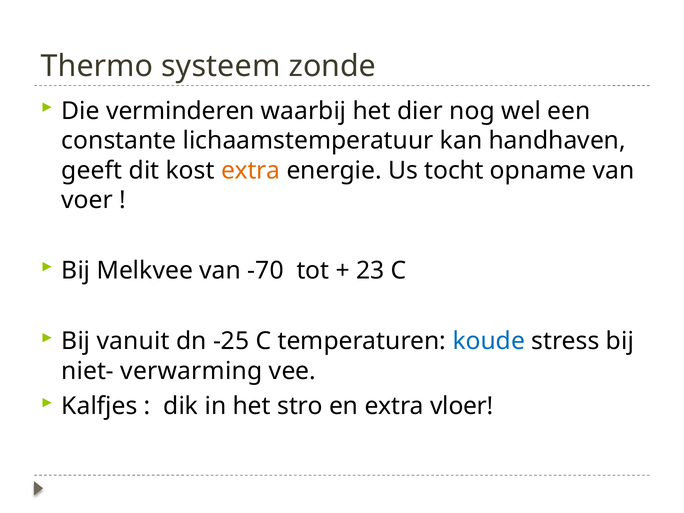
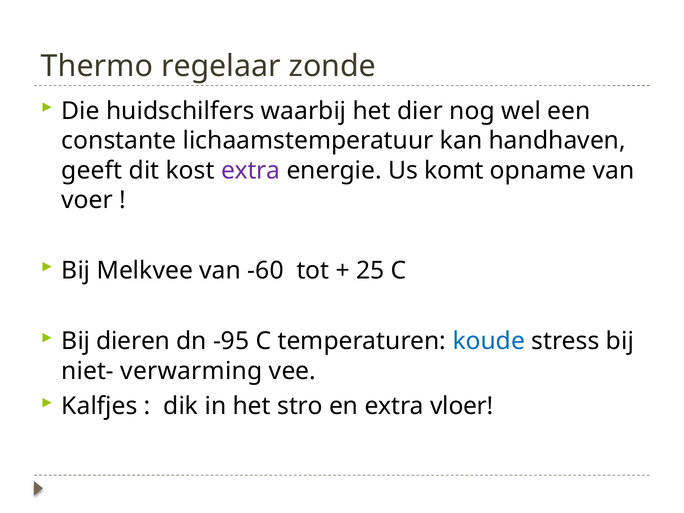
systeem: systeem -> regelaar
verminderen: verminderen -> huidschilfers
extra at (251, 170) colour: orange -> purple
tocht: tocht -> komt
-70: -70 -> -60
23: 23 -> 25
vanuit: vanuit -> dieren
-25: -25 -> -95
